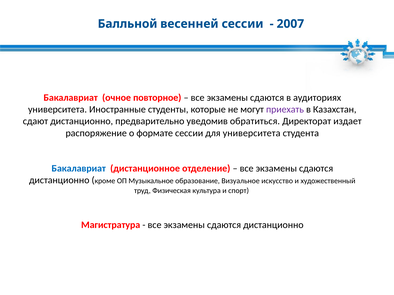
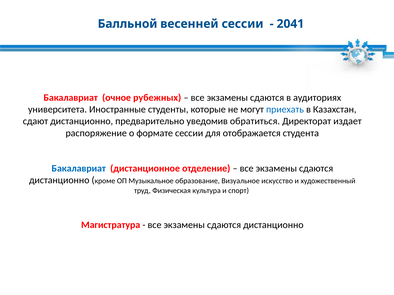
2007: 2007 -> 2041
повторное: повторное -> рубежных
приехать colour: purple -> blue
для университета: университета -> отображается
